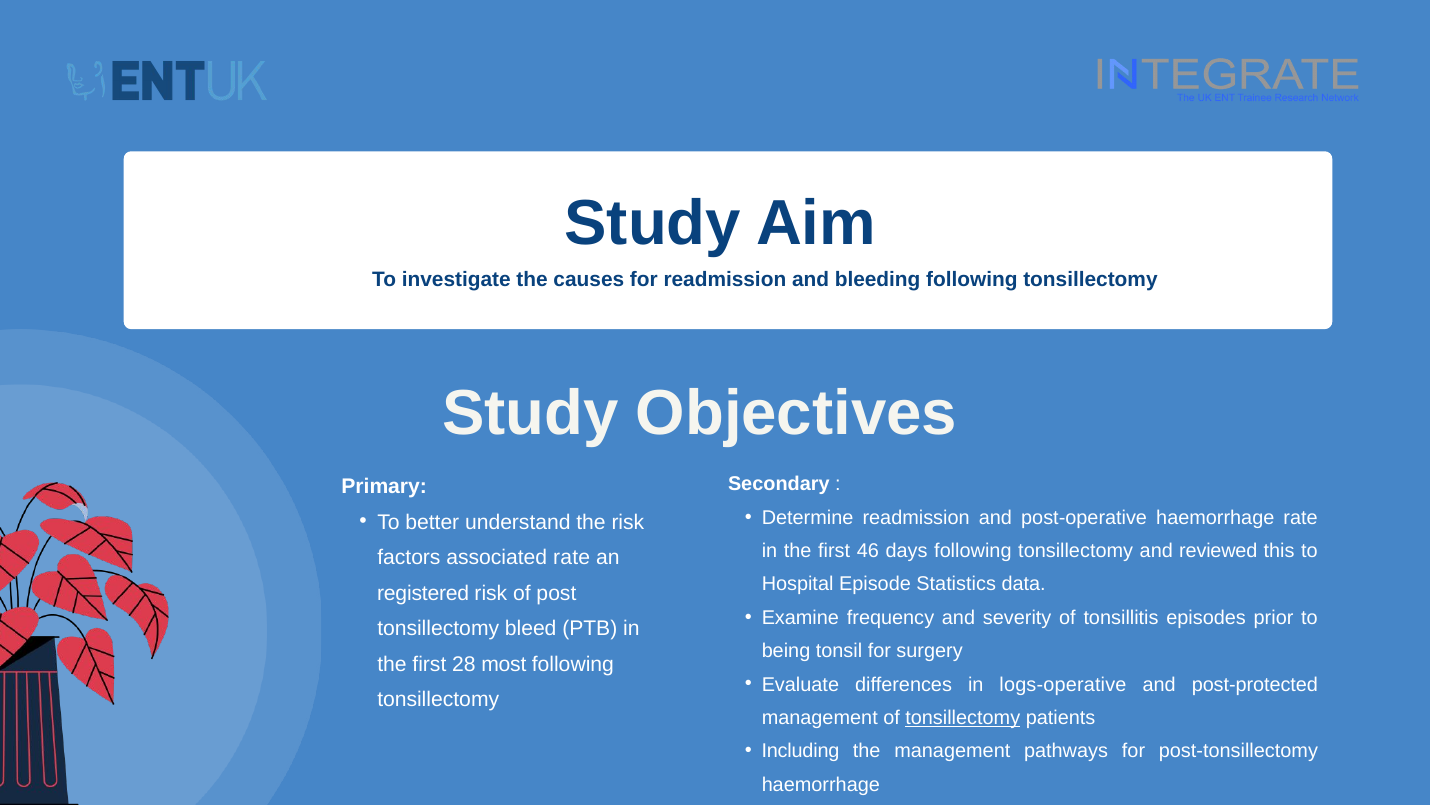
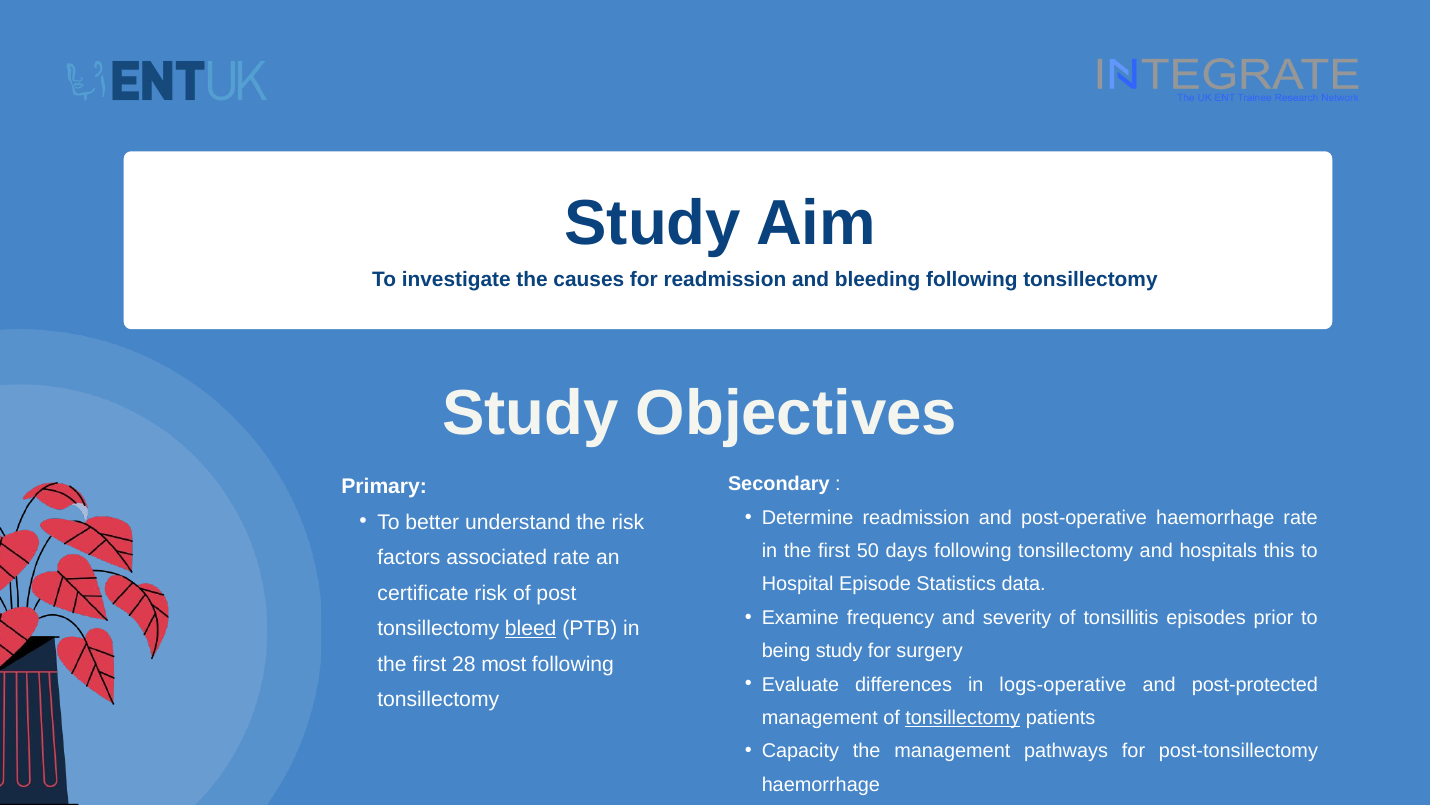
46: 46 -> 50
reviewed: reviewed -> hospitals
registered: registered -> certificate
bleed underline: none -> present
being tonsil: tonsil -> study
Including: Including -> Capacity
